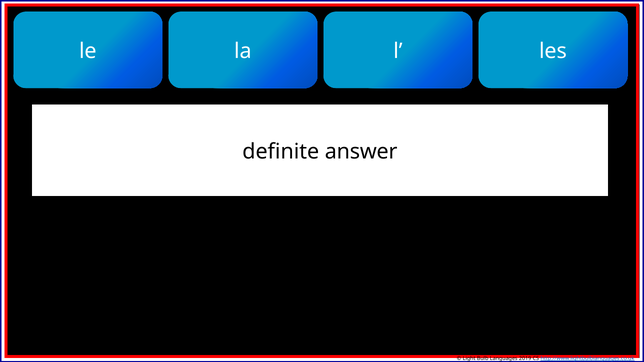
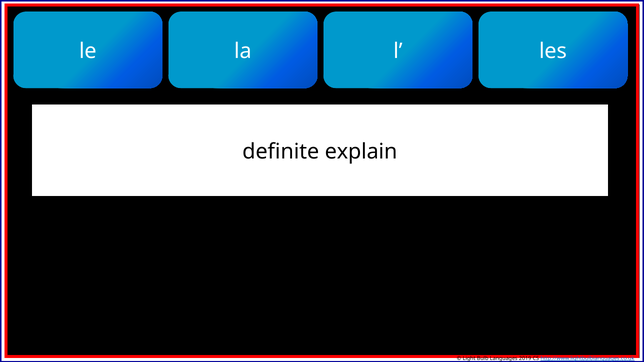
answer: answer -> explain
